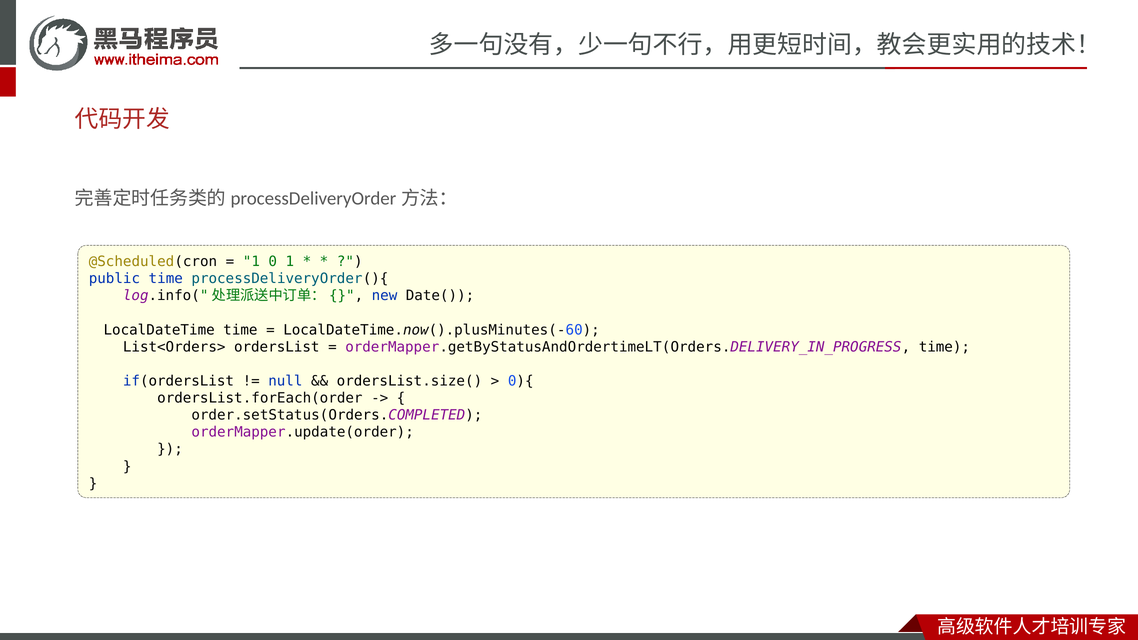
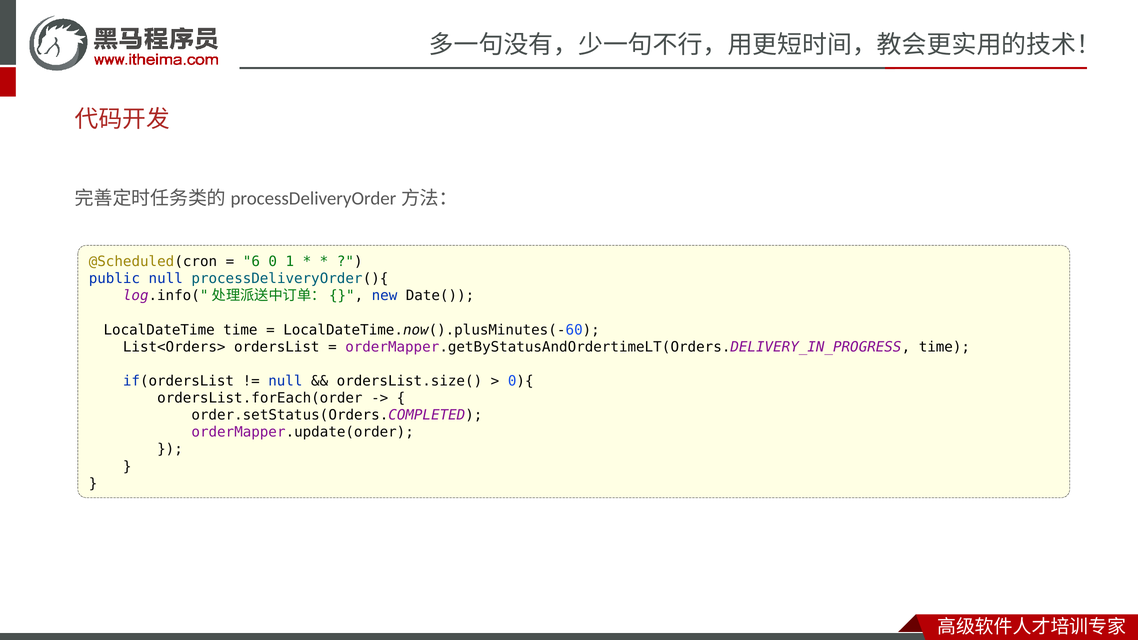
1 at (251, 262): 1 -> 6
public time: time -> null
